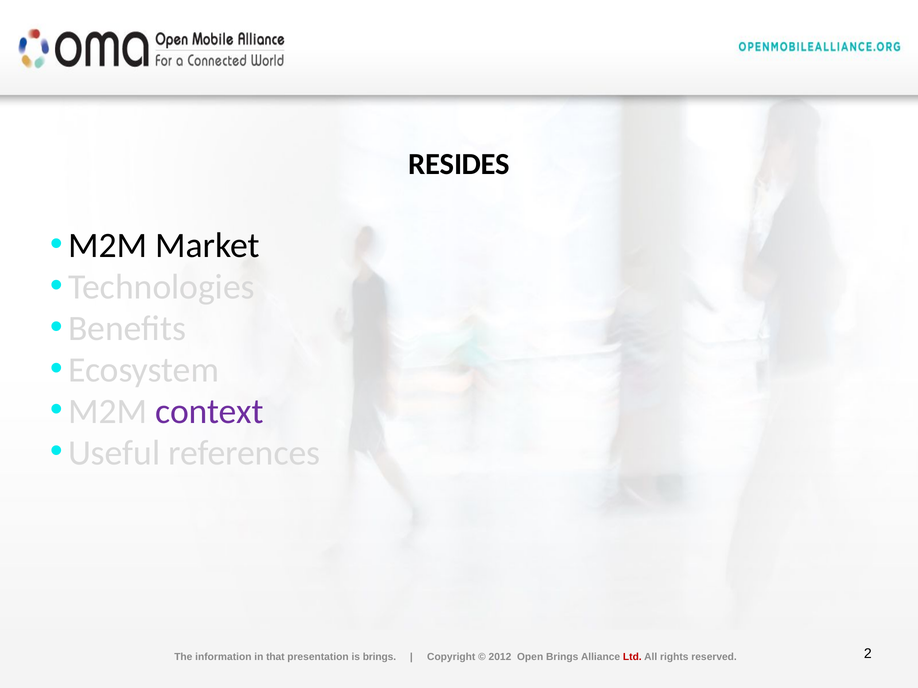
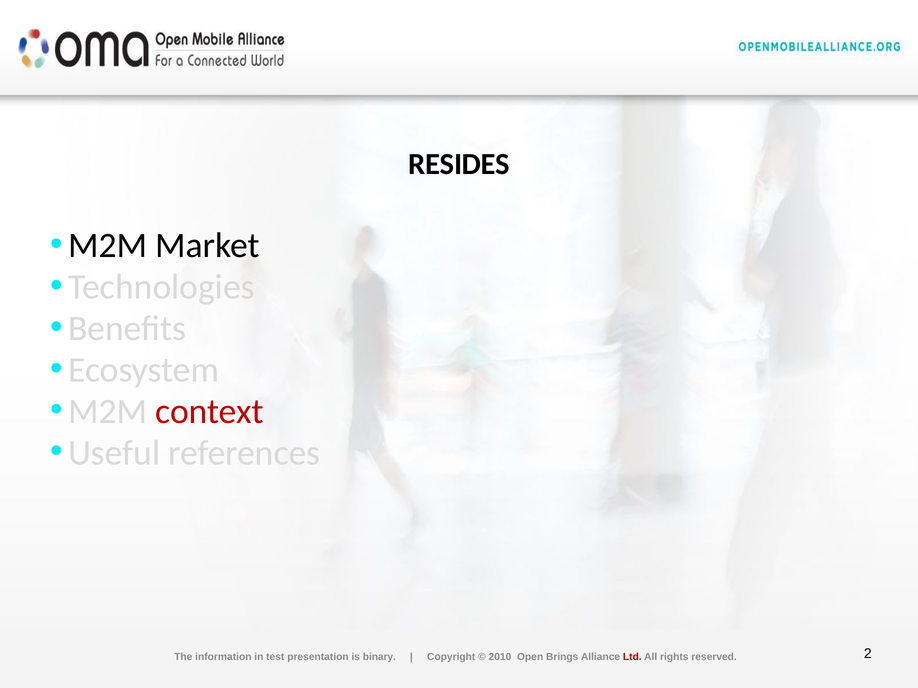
context colour: purple -> red
that: that -> test
is brings: brings -> binary
2012: 2012 -> 2010
